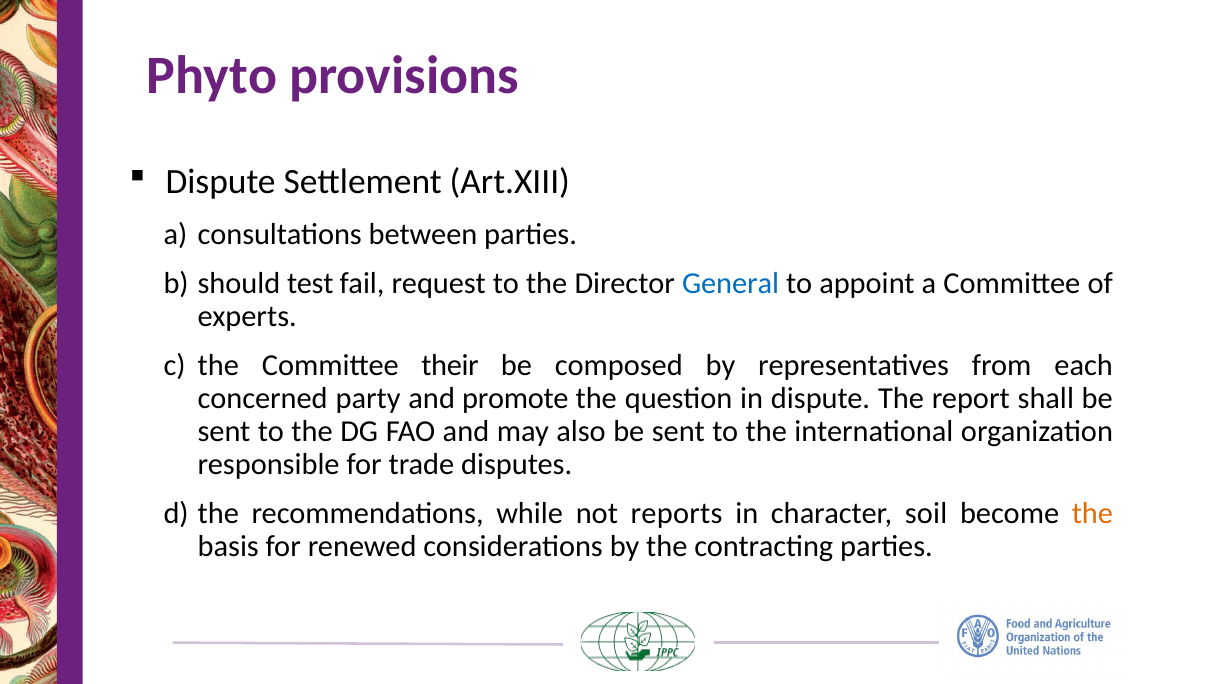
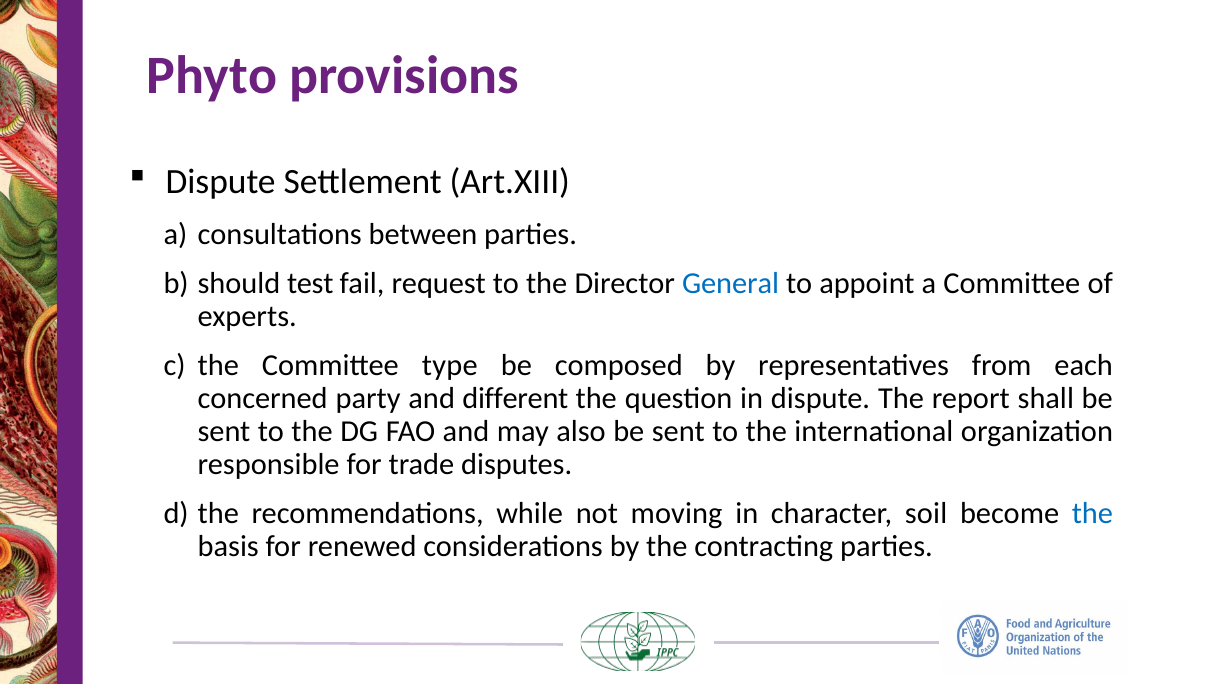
their: their -> type
promote: promote -> different
reports: reports -> moving
the at (1092, 513) colour: orange -> blue
